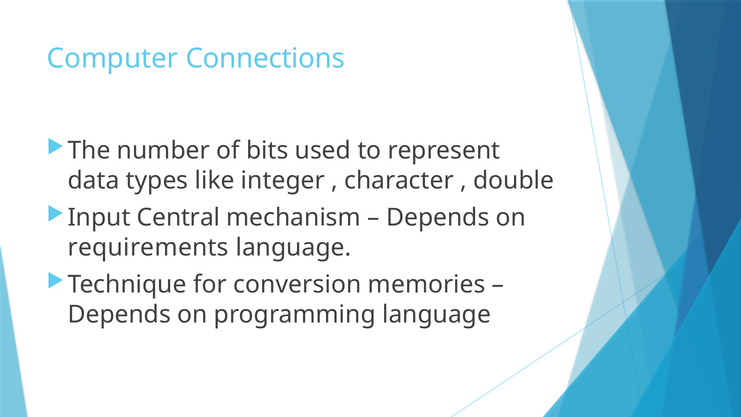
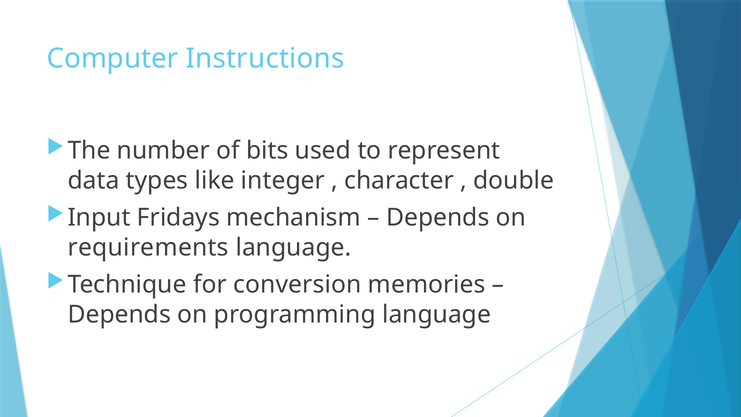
Connections: Connections -> Instructions
Central: Central -> Fridays
